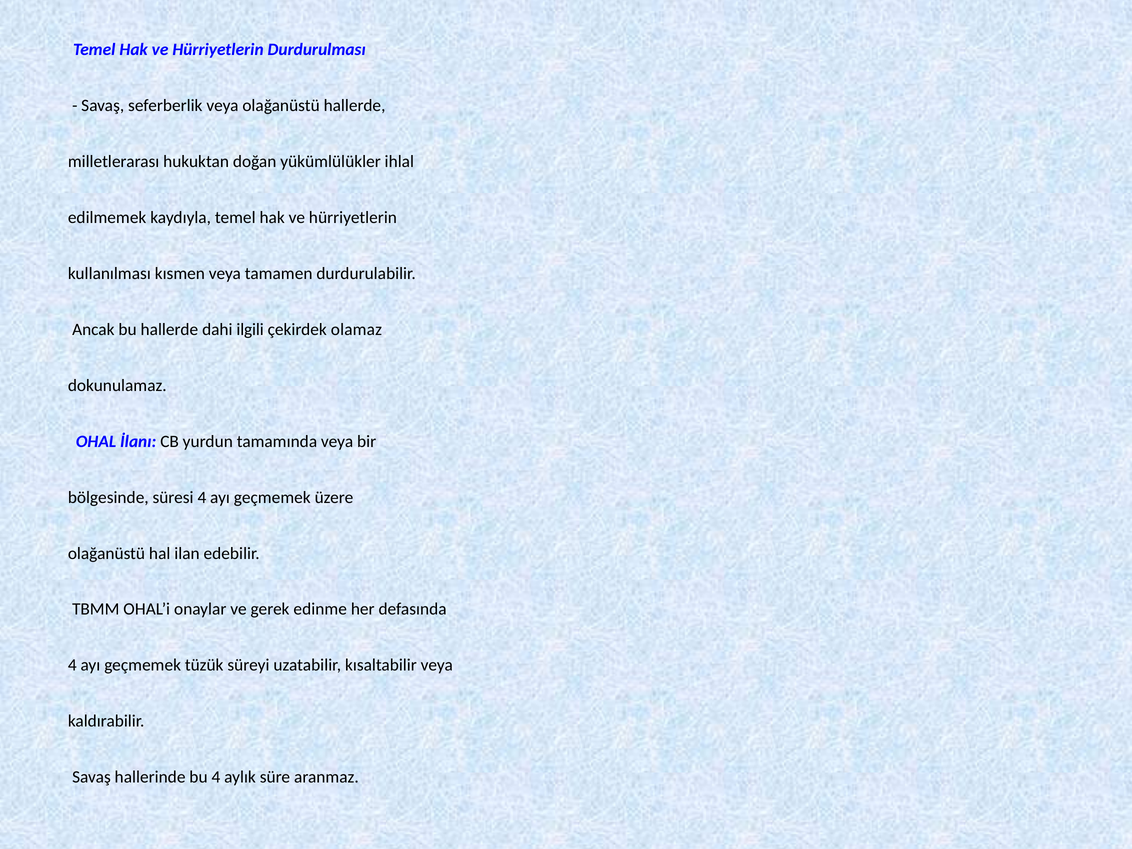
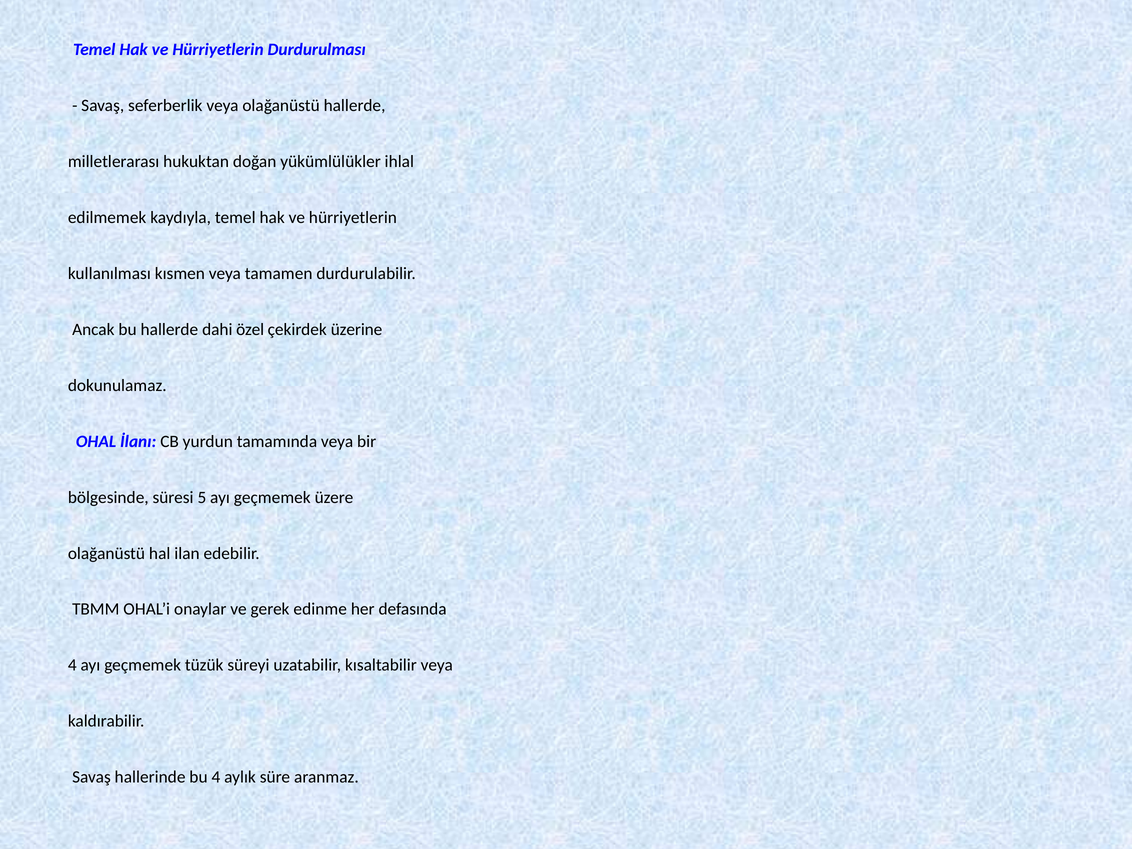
ilgili: ilgili -> özel
olamaz: olamaz -> üzerine
süresi 4: 4 -> 5
